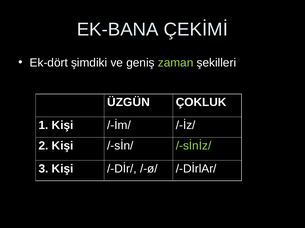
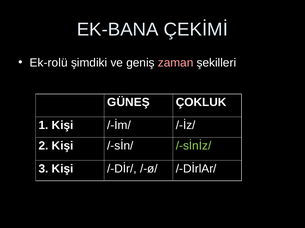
Ek-dört: Ek-dört -> Ek-rolü
zaman colour: light green -> pink
ÜZGÜN: ÜZGÜN -> GÜNEŞ
